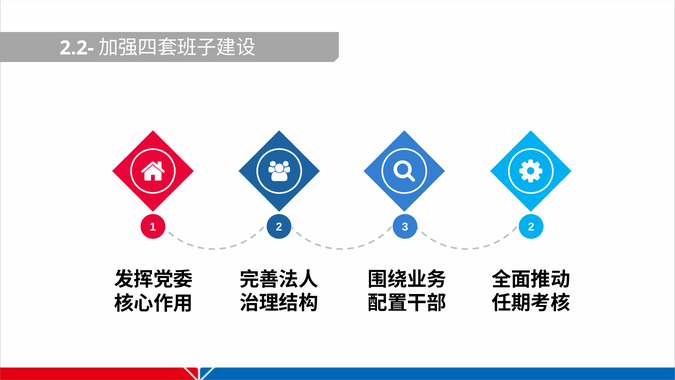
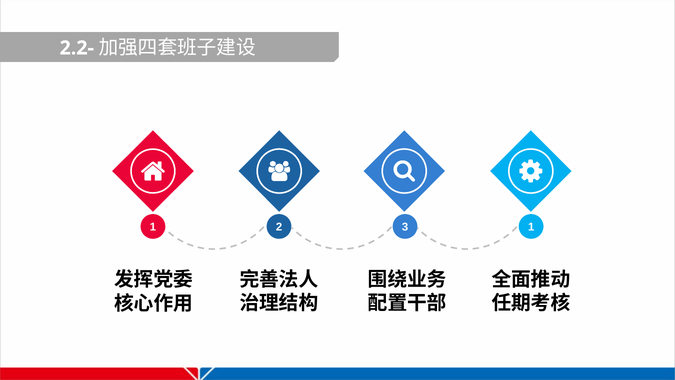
3 2: 2 -> 1
